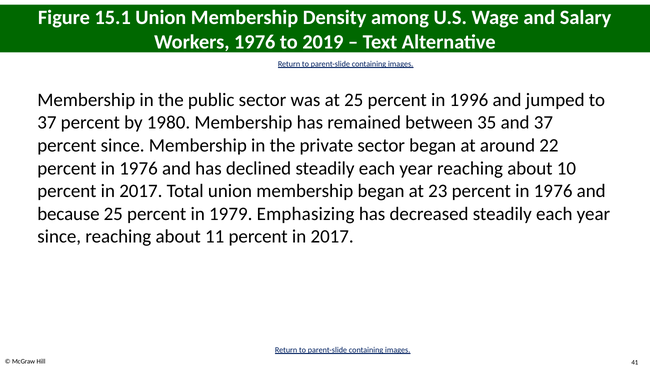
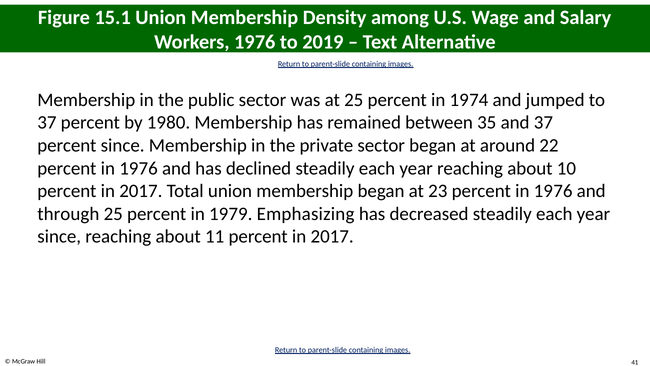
96: 96 -> 74
because: because -> through
